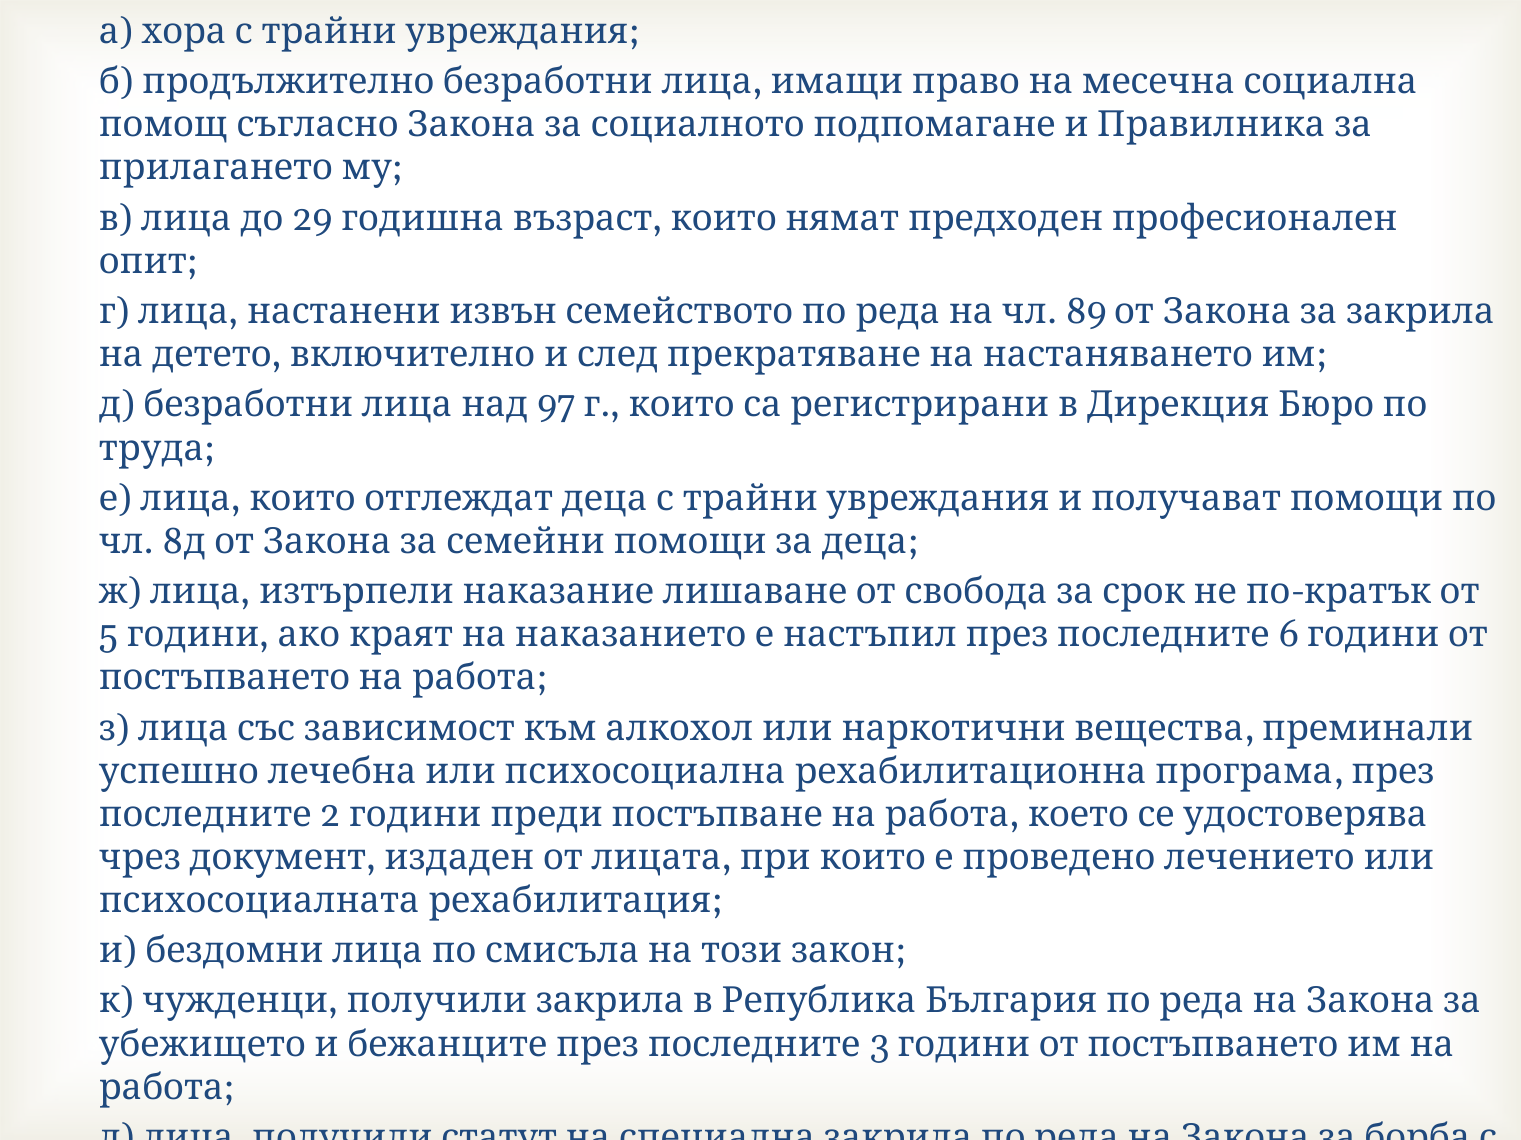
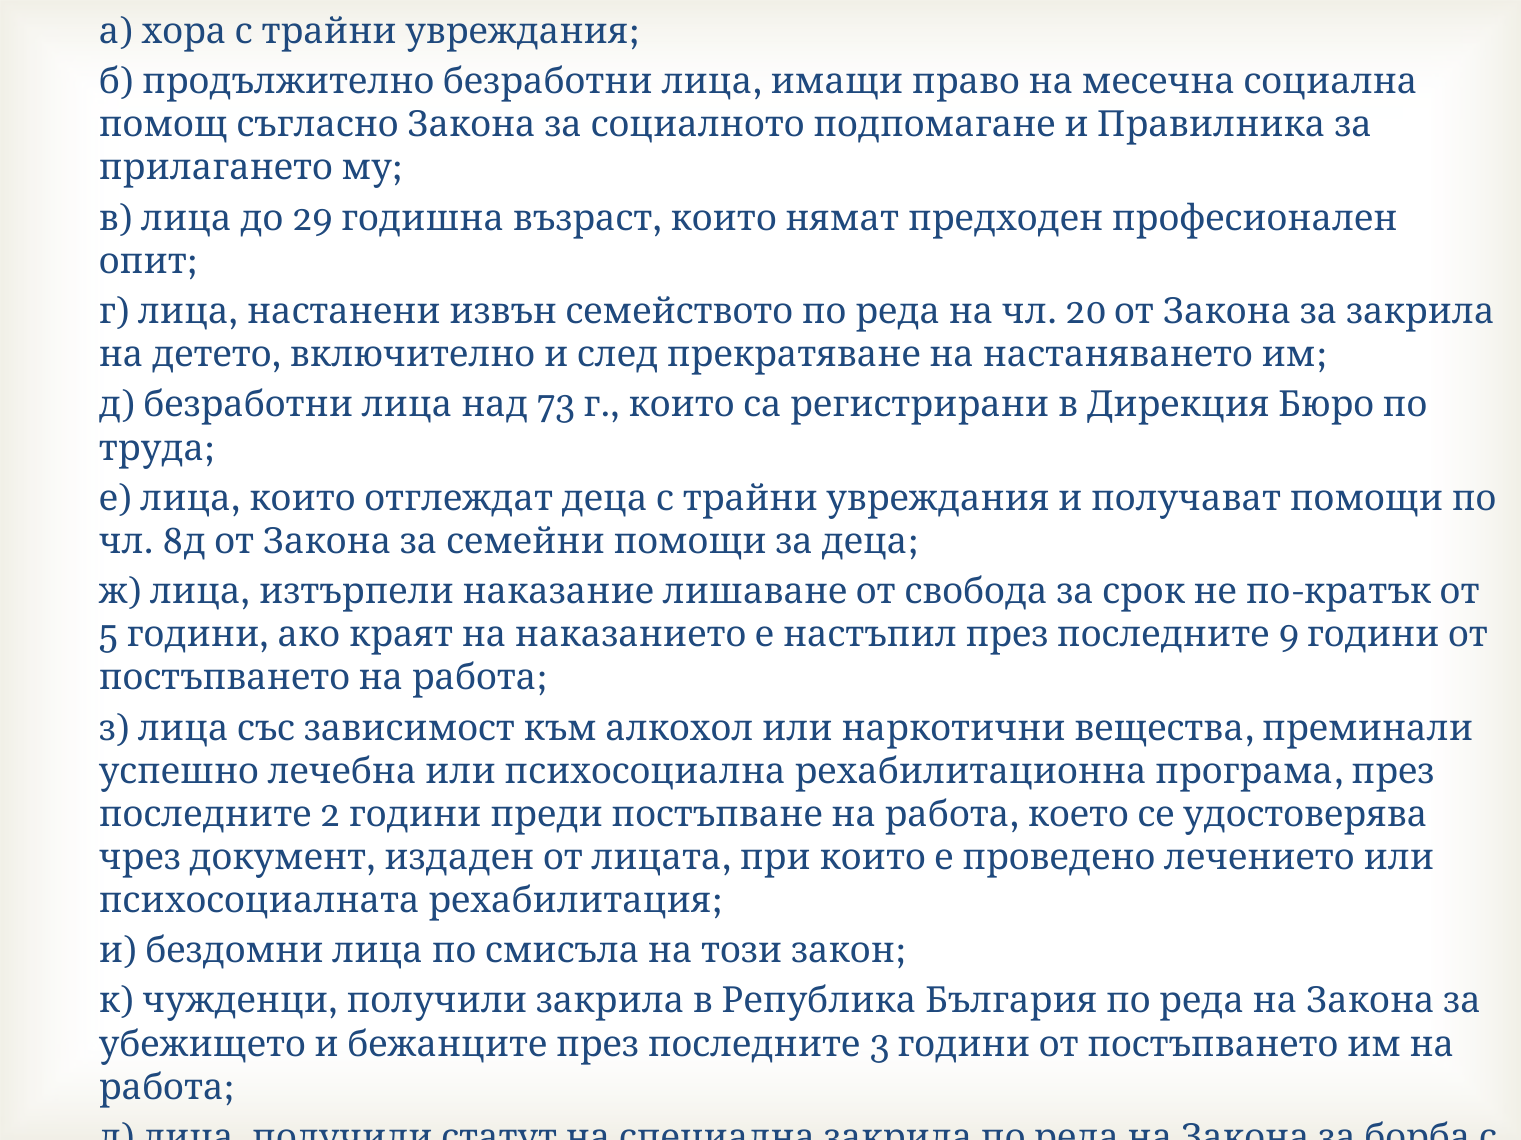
89: 89 -> 20
97: 97 -> 73
6: 6 -> 9
